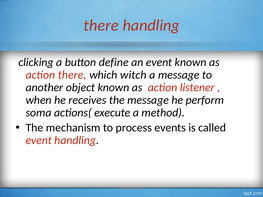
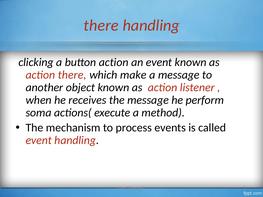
button define: define -> action
witch: witch -> make
